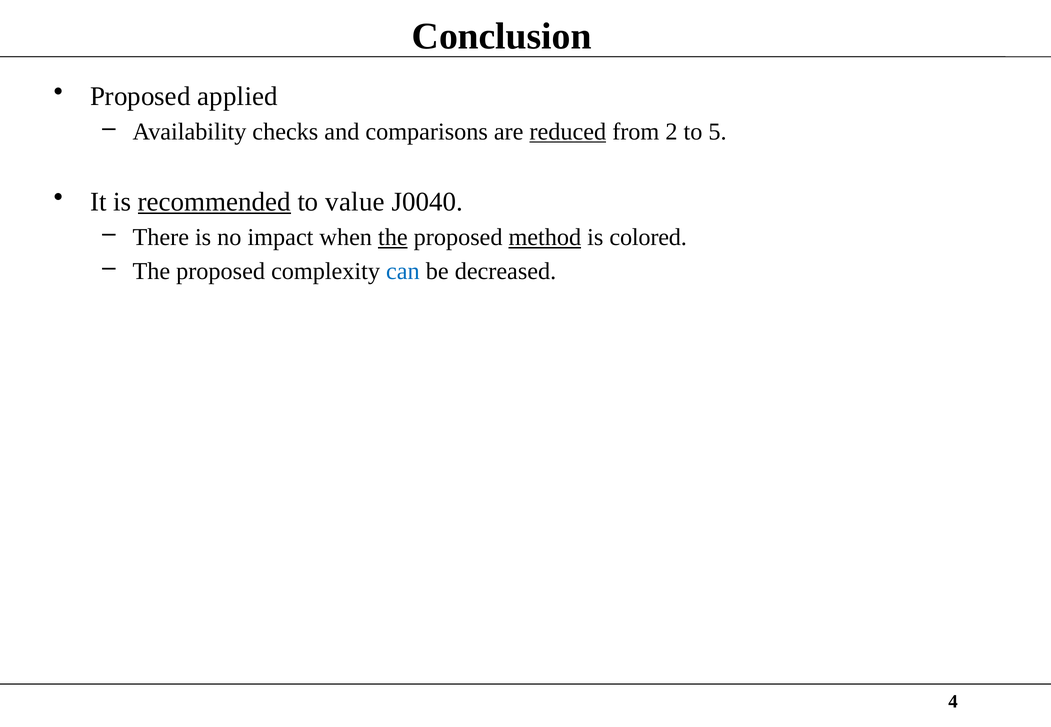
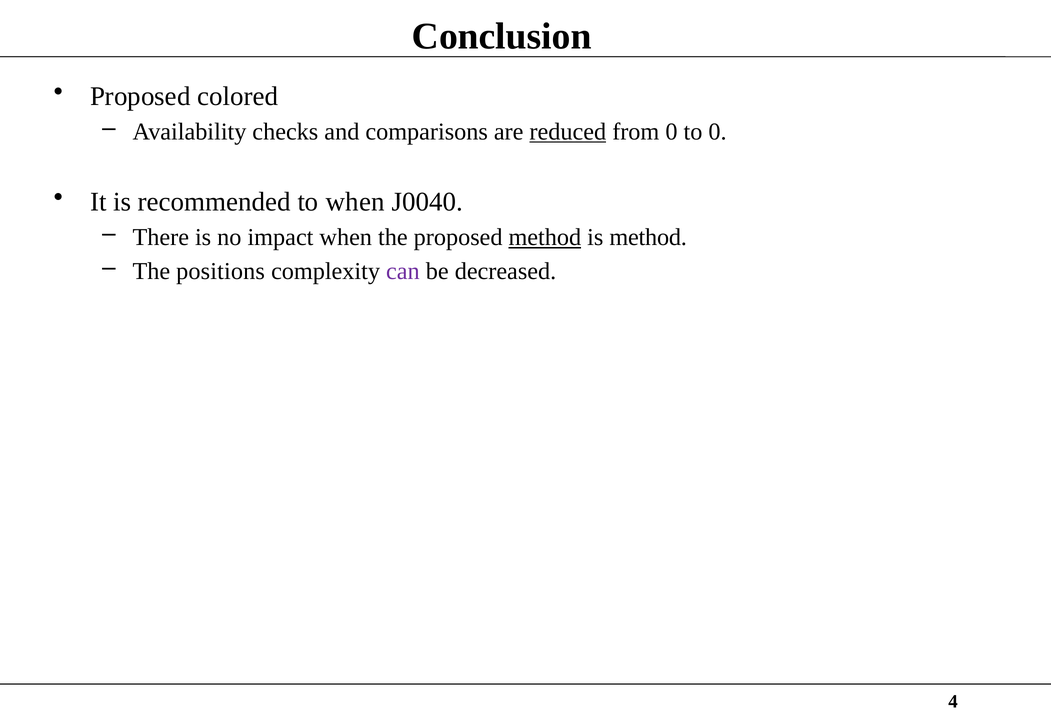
applied: applied -> colored
from 2: 2 -> 0
to 5: 5 -> 0
recommended underline: present -> none
to value: value -> when
the at (393, 237) underline: present -> none
is colored: colored -> method
proposed at (221, 271): proposed -> positions
can colour: blue -> purple
